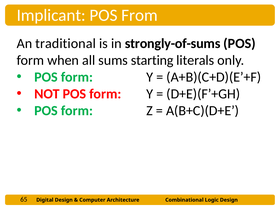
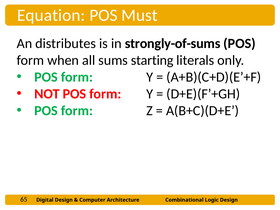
Implicant: Implicant -> Equation
From: From -> Must
traditional: traditional -> distributes
